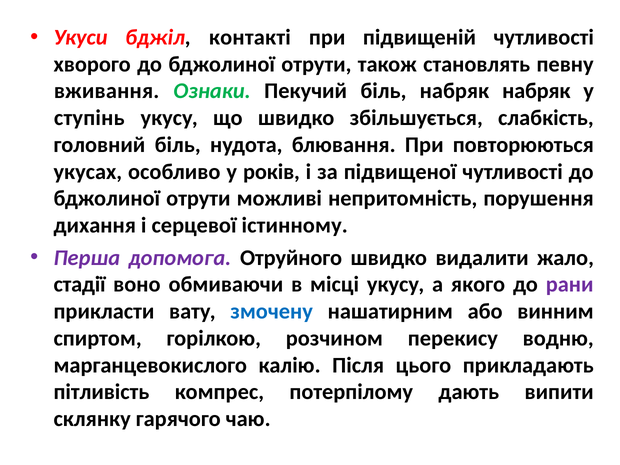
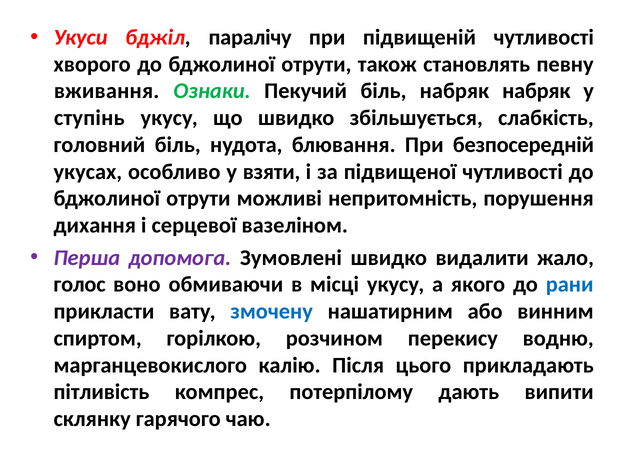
контакті: контакті -> паралічу
повторюються: повторюються -> безпосередній
років: років -> взяти
істинному: істинному -> вазеліном
Отруйного: Отруйного -> Зумовлені
стадії: стадії -> голос
рани colour: purple -> blue
